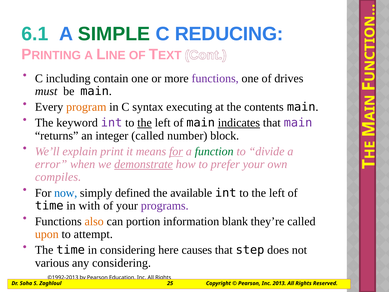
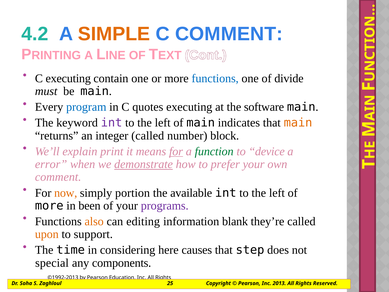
6.1: 6.1 -> 4.2
SIMPLE colour: green -> orange
C REDUCING: REDUCING -> COMMENT
C including: including -> executing
functions at (215, 78) colour: purple -> blue
drives: drives -> divide
program colour: orange -> blue
syntax: syntax -> quotes
contents: contents -> software
the at (145, 123) underline: present -> none
indicates underline: present -> none
main at (298, 123) colour: purple -> orange
divide: divide -> device
compiles at (58, 177): compiles -> comment
now colour: blue -> orange
defined: defined -> portion
time at (49, 205): time -> more
with: with -> been
portion: portion -> editing
attempt: attempt -> support
various: various -> special
any considering: considering -> components
